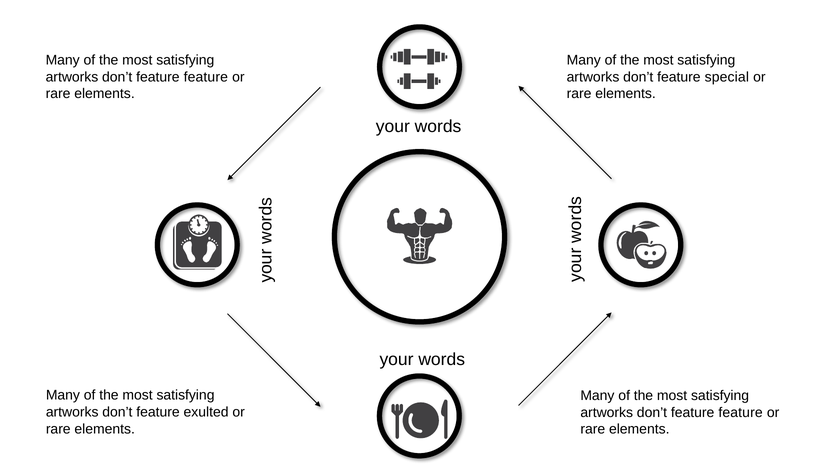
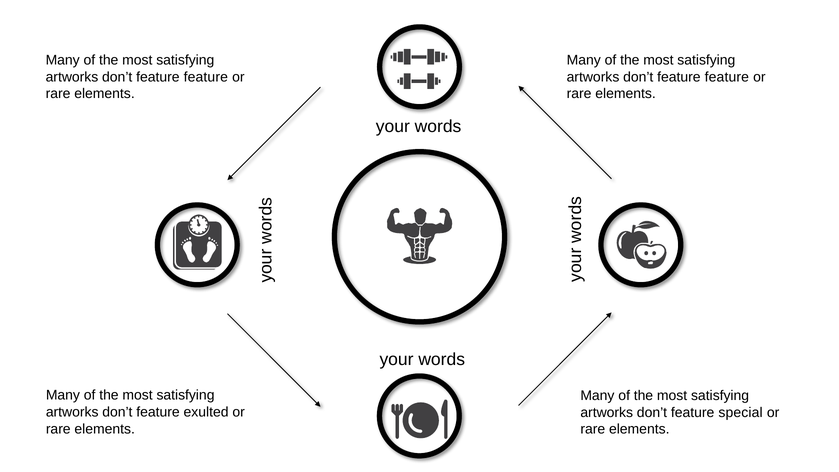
special at (727, 77): special -> feature
feature at (741, 412): feature -> special
